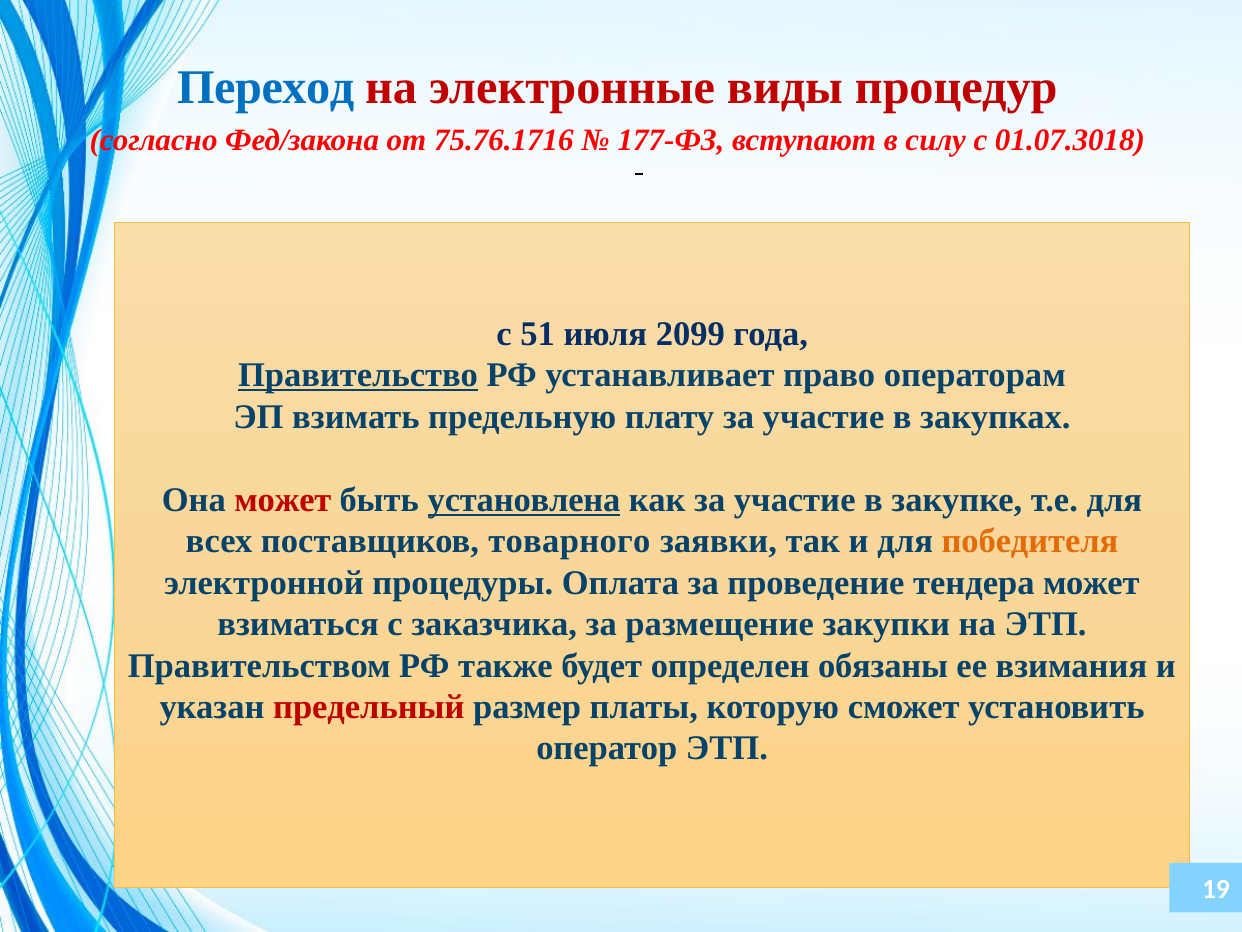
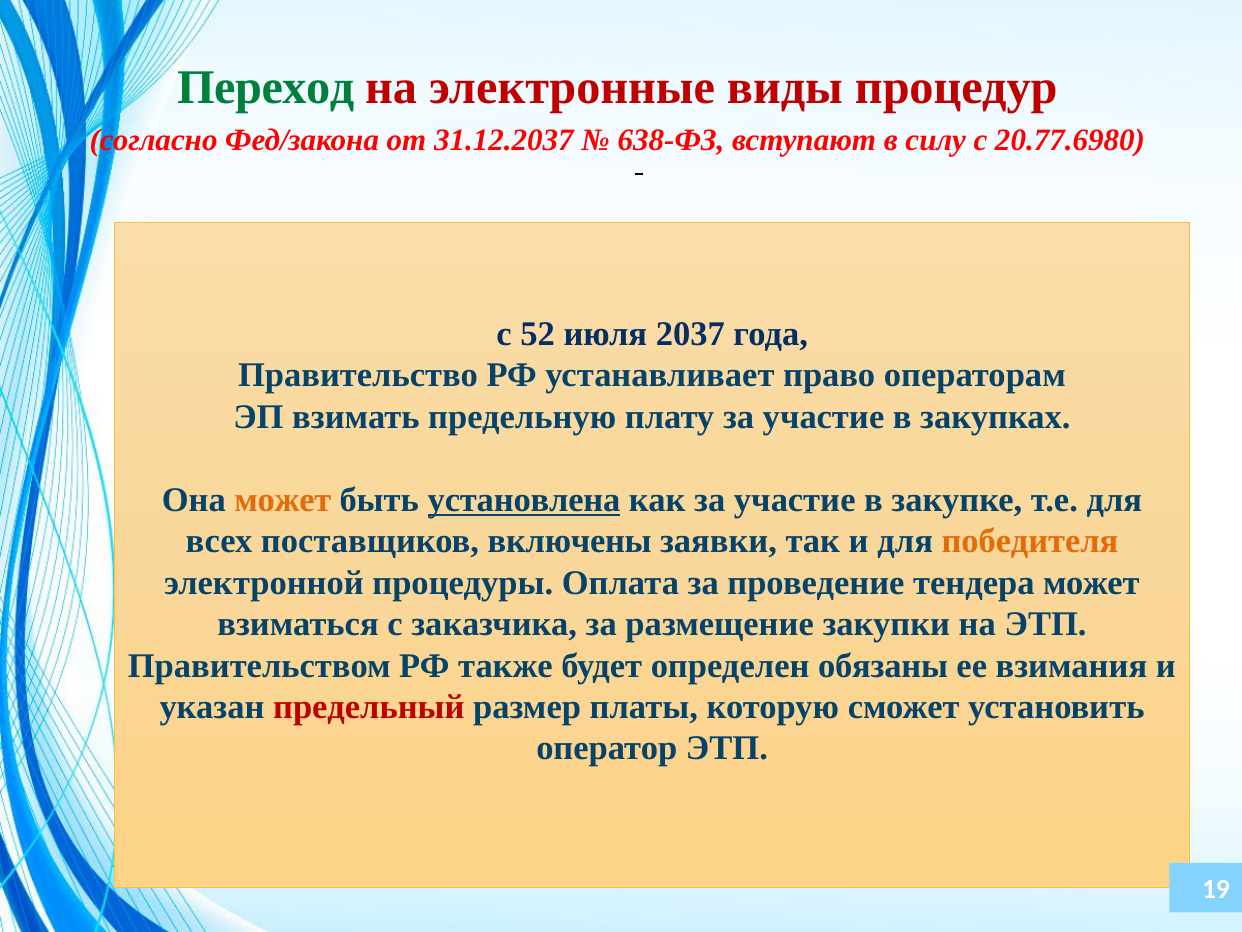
Переход colour: blue -> green
75.76.1716: 75.76.1716 -> 31.12.2037
177-ФЗ: 177-ФЗ -> 638-ФЗ
01.07.3018: 01.07.3018 -> 20.77.6980
51: 51 -> 52
2099: 2099 -> 2037
Правительство underline: present -> none
может at (283, 500) colour: red -> orange
товарного: товарного -> включены
